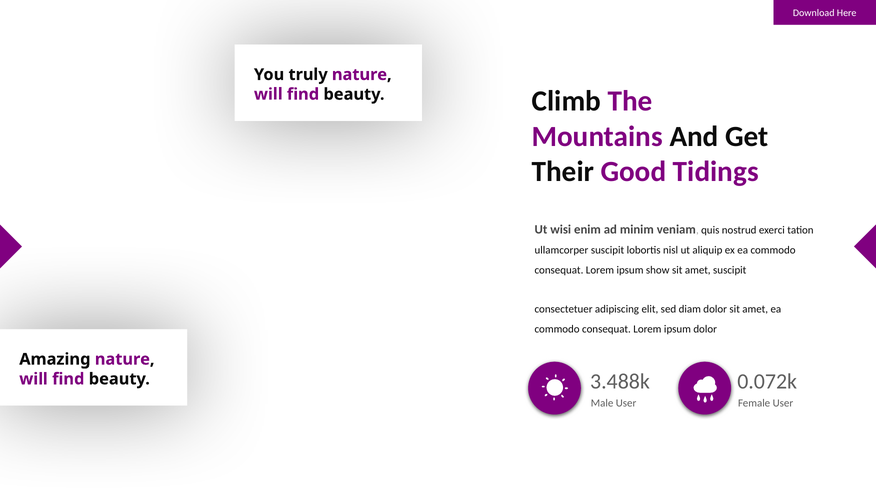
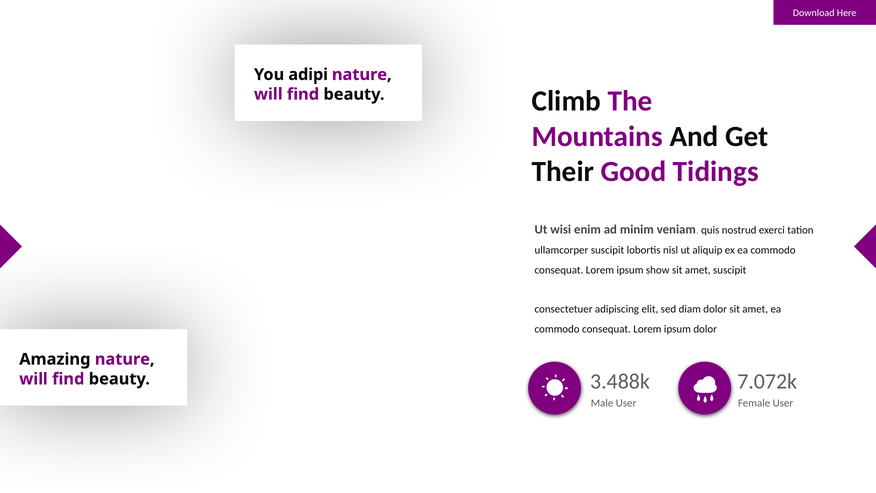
truly: truly -> adipi
0.072k: 0.072k -> 7.072k
